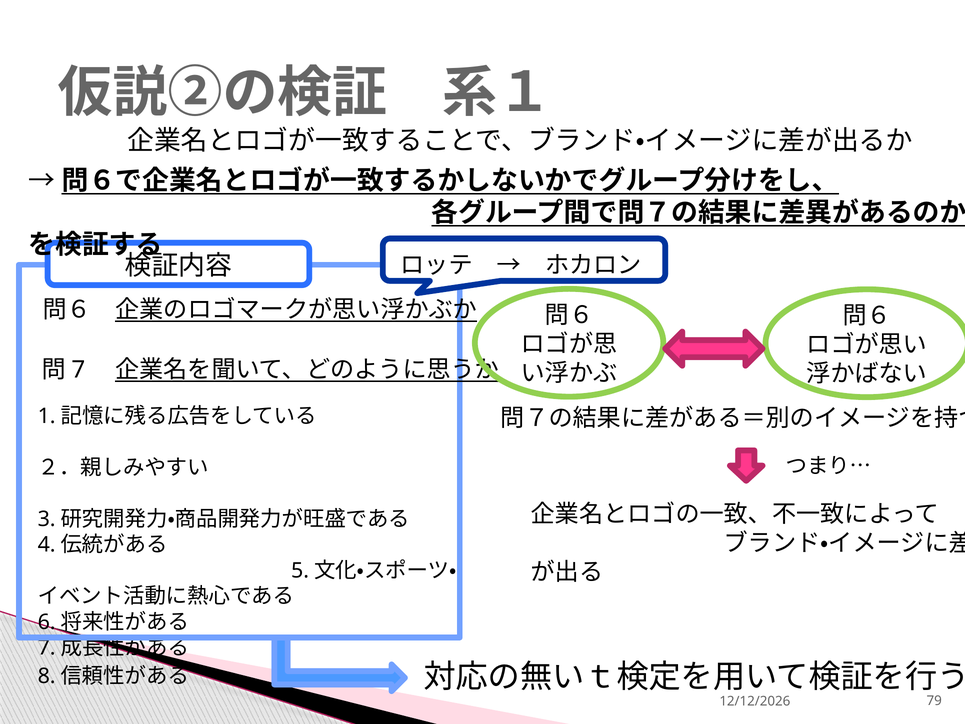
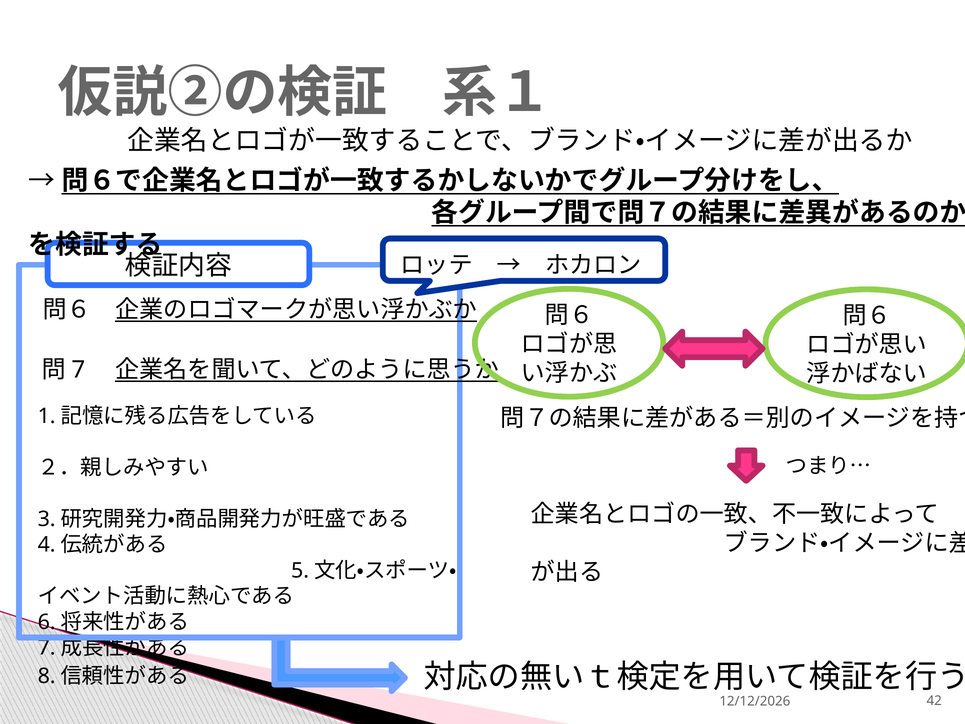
79: 79 -> 42
